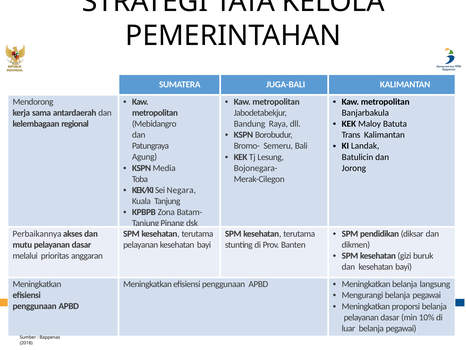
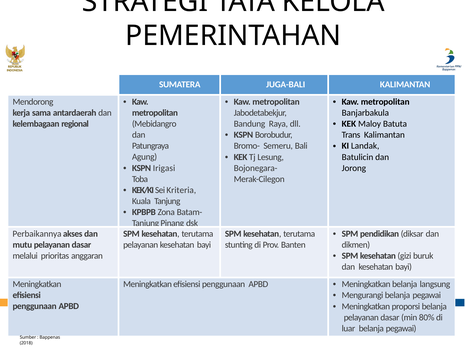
Media: Media -> Irigasi
Negara: Negara -> Kriteria
10%: 10% -> 80%
